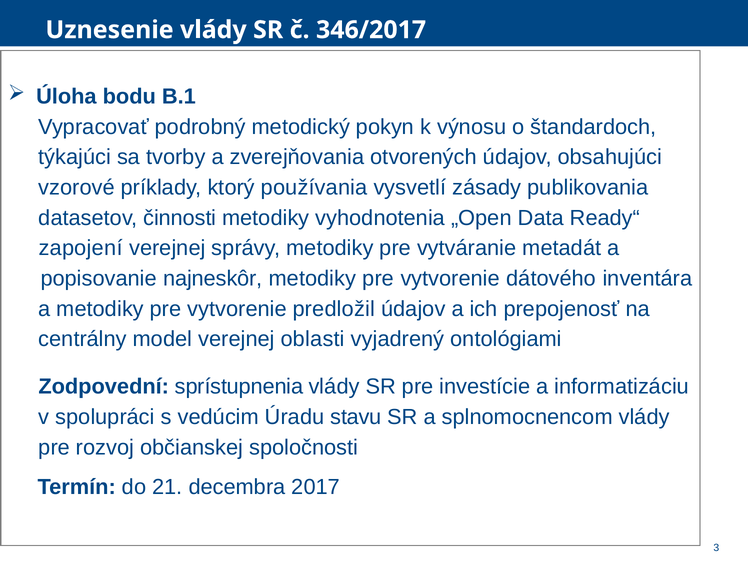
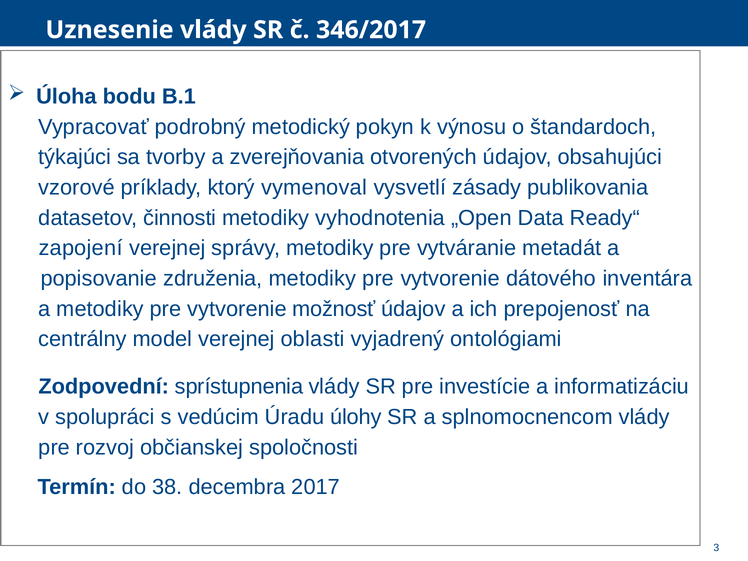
používania: používania -> vymenoval
najneskôr: najneskôr -> združenia
predložil: predložil -> možnosť
stavu: stavu -> úlohy
21: 21 -> 38
